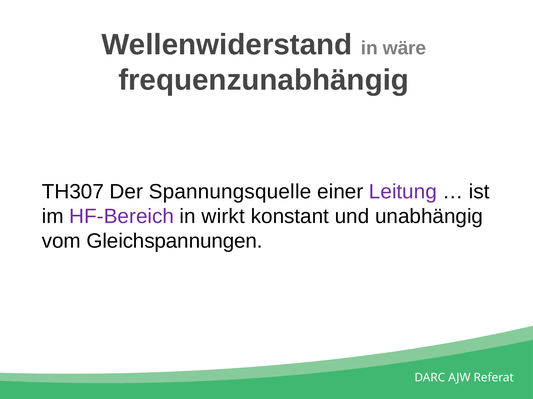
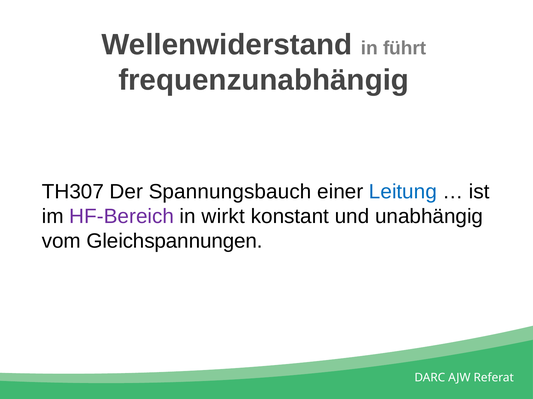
wäre: wäre -> führt
Spannungsquelle: Spannungsquelle -> Spannungsbauch
Leitung colour: purple -> blue
